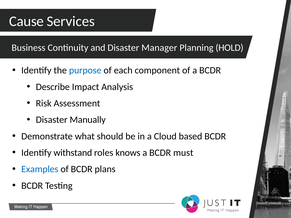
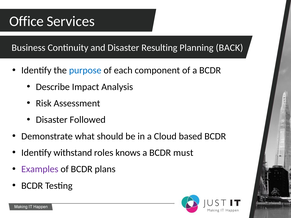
Cause: Cause -> Office
Manager: Manager -> Resulting
HOLD: HOLD -> BACK
Manually: Manually -> Followed
Examples colour: blue -> purple
